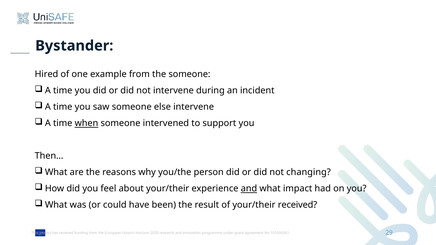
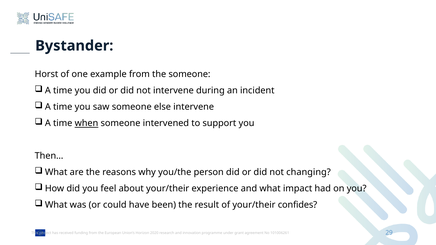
Hired: Hired -> Horst
and at (249, 189) underline: present -> none
your/their received: received -> confides
